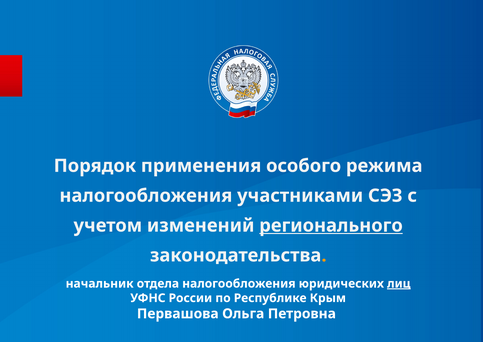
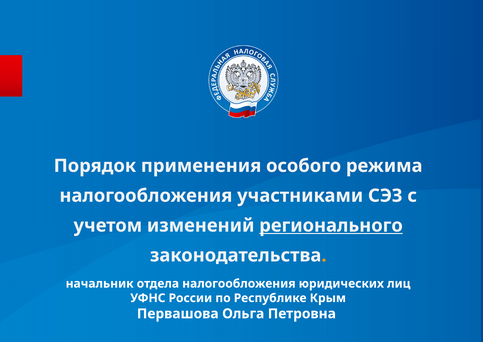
лиц underline: present -> none
